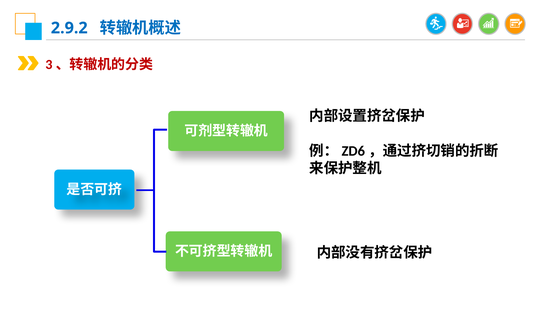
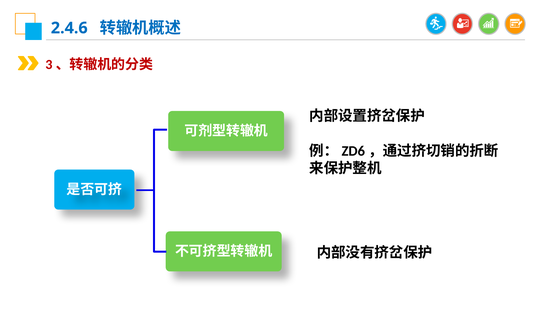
2.9.2: 2.9.2 -> 2.4.6
